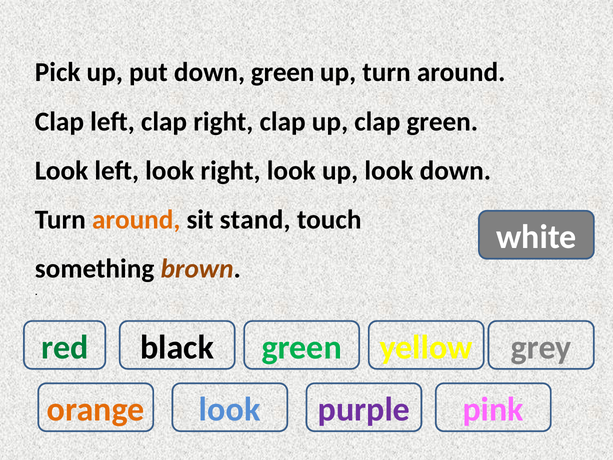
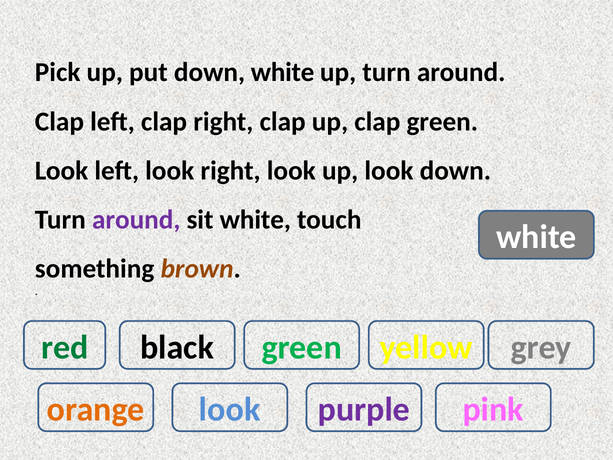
down green: green -> white
around at (136, 220) colour: orange -> purple
sit stand: stand -> white
